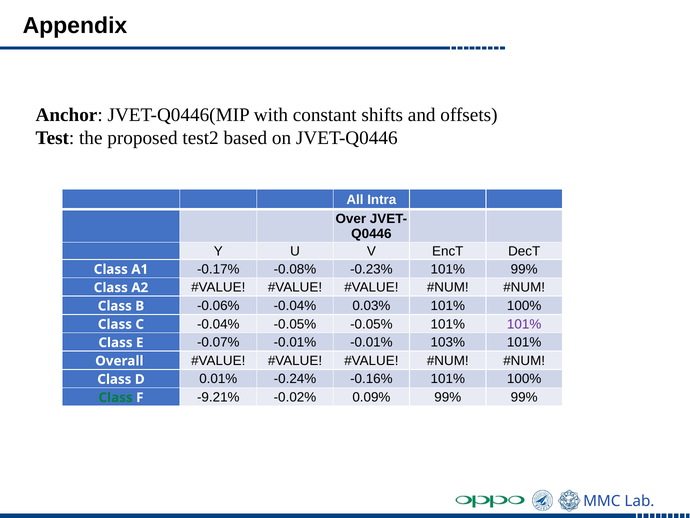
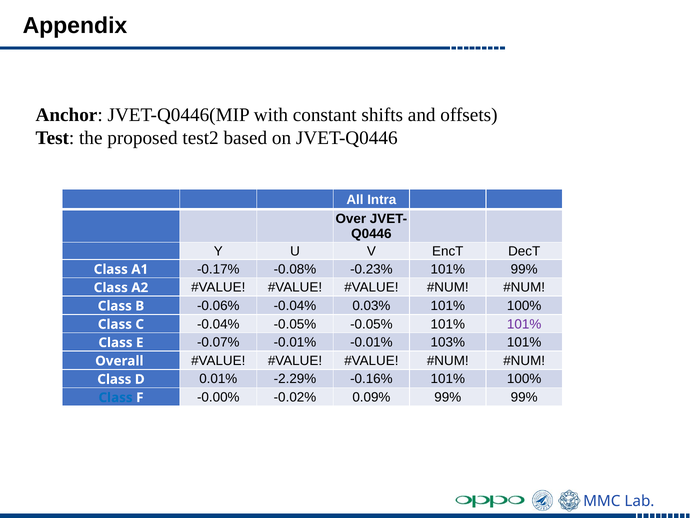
-0.24%: -0.24% -> -2.29%
Class at (116, 397) colour: green -> blue
-9.21%: -9.21% -> -0.00%
